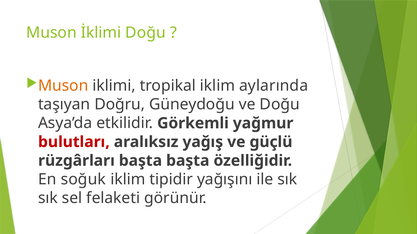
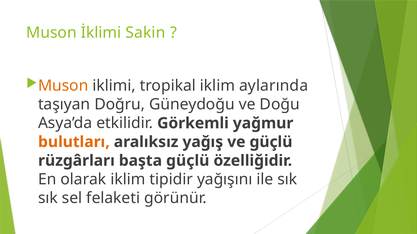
İklimi Doğu: Doğu -> Sakin
bulutları colour: red -> orange
başta başta: başta -> güçlü
soğuk: soğuk -> olarak
